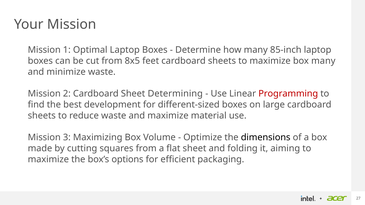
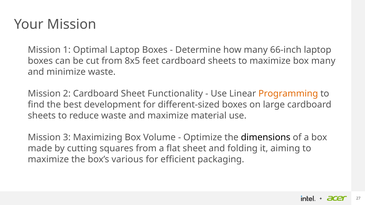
85-inch: 85-inch -> 66-inch
Determining: Determining -> Functionality
Programming colour: red -> orange
options: options -> various
